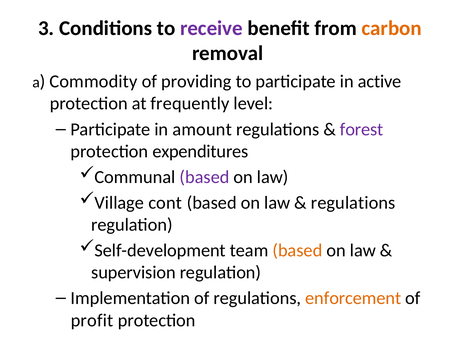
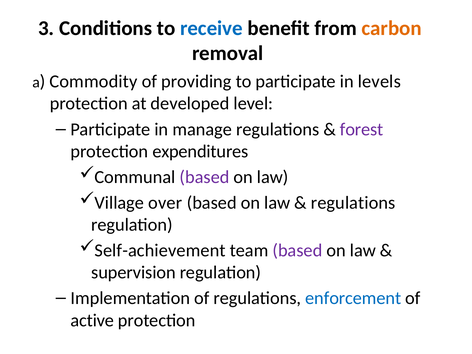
receive colour: purple -> blue
active: active -> levels
frequently: frequently -> developed
amount: amount -> manage
cont: cont -> over
Self-development: Self-development -> Self-achievement
based at (297, 251) colour: orange -> purple
enforcement colour: orange -> blue
profit: profit -> active
